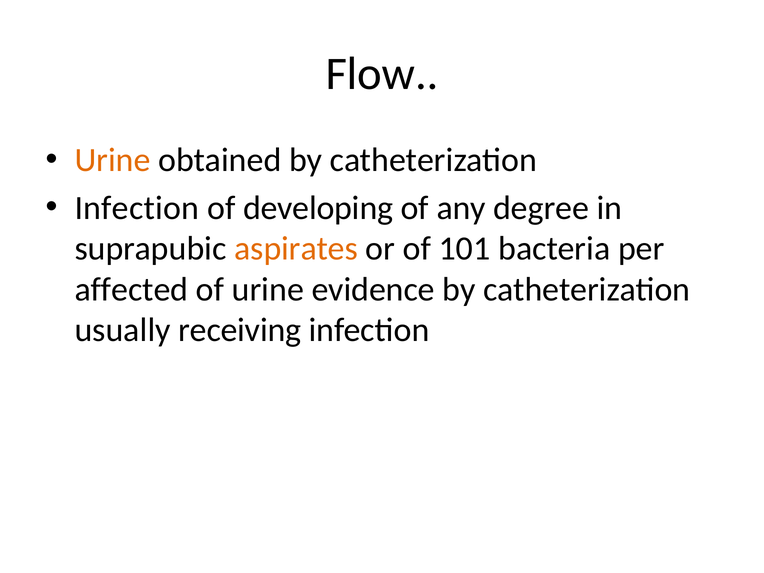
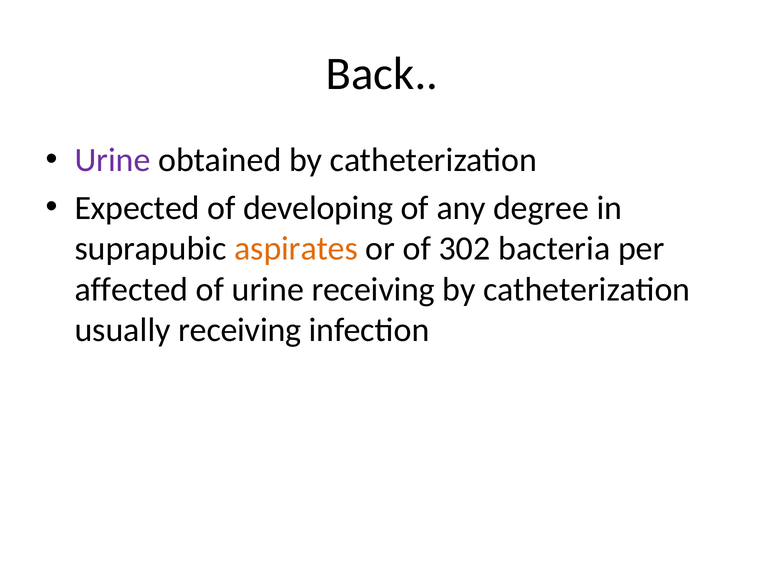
Flow: Flow -> Back
Urine at (113, 160) colour: orange -> purple
Infection at (137, 208): Infection -> Expected
101: 101 -> 302
urine evidence: evidence -> receiving
